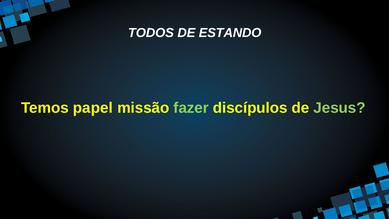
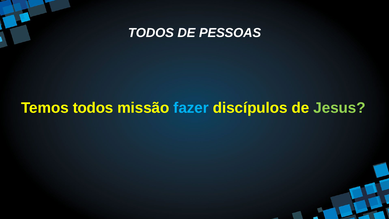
ESTANDO: ESTANDO -> PESSOAS
Temos papel: papel -> todos
fazer colour: light green -> light blue
